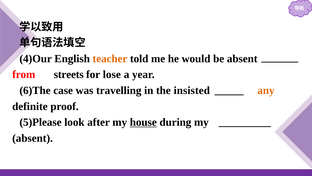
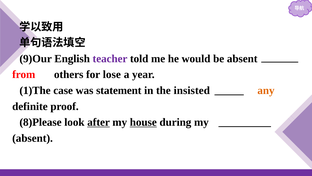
4)Our: 4)Our -> 9)Our
teacher colour: orange -> purple
streets: streets -> others
6)The: 6)The -> 1)The
travelling: travelling -> statement
5)Please: 5)Please -> 8)Please
after underline: none -> present
